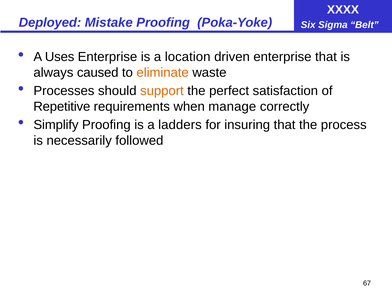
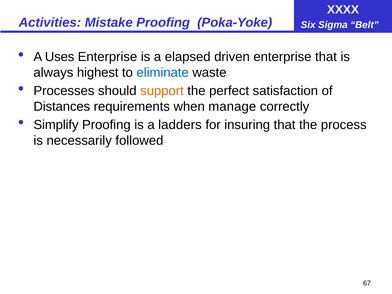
Deployed: Deployed -> Activities
location: location -> elapsed
caused: caused -> highest
eliminate colour: orange -> blue
Repetitive: Repetitive -> Distances
